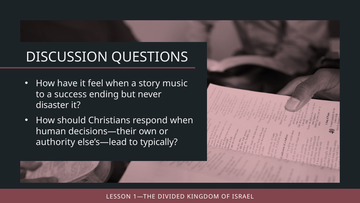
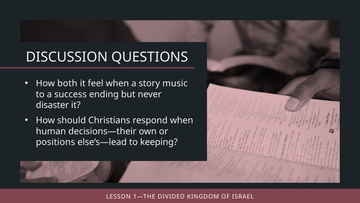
have: have -> both
authority: authority -> positions
typically: typically -> keeping
